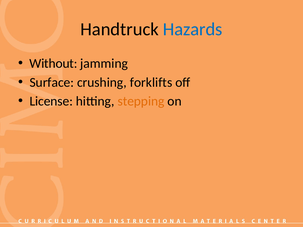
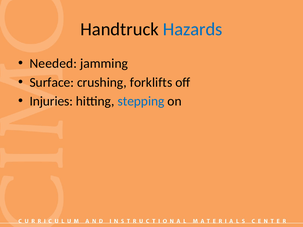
Without: Without -> Needed
License: License -> Injuries
stepping colour: orange -> blue
